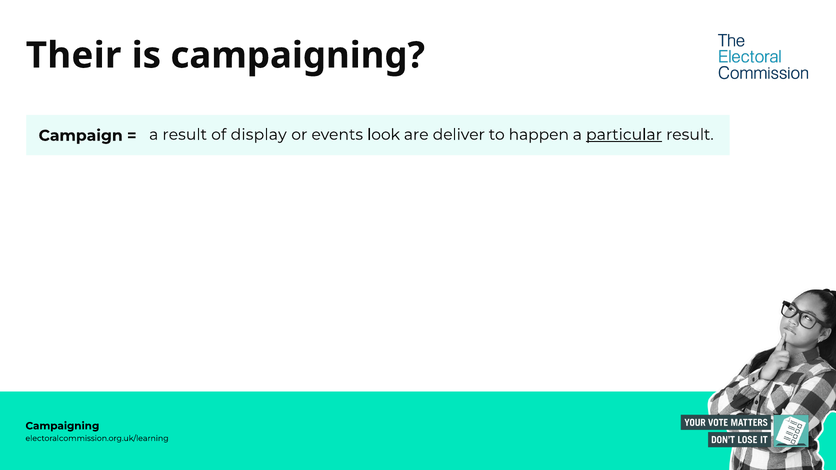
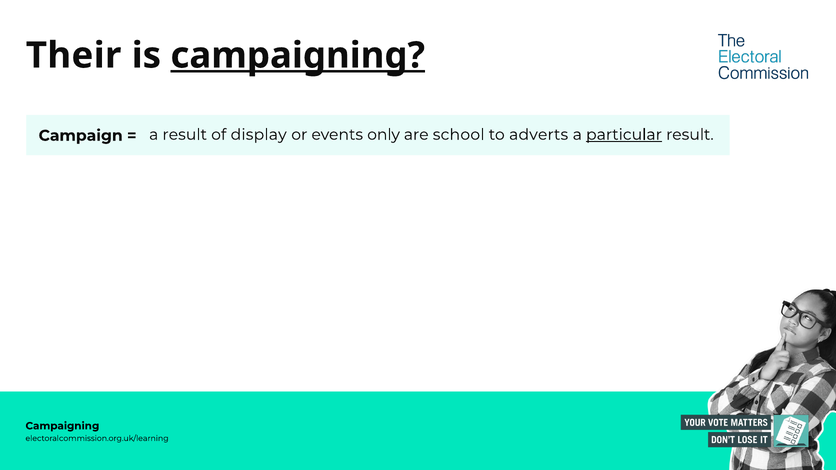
campaigning at (298, 56) underline: none -> present
look: look -> only
deliver: deliver -> school
happen: happen -> adverts
